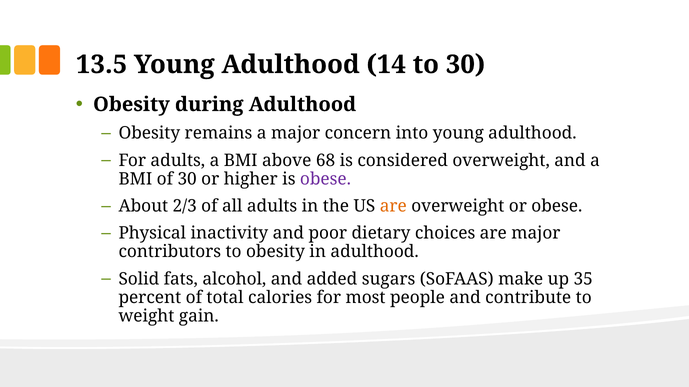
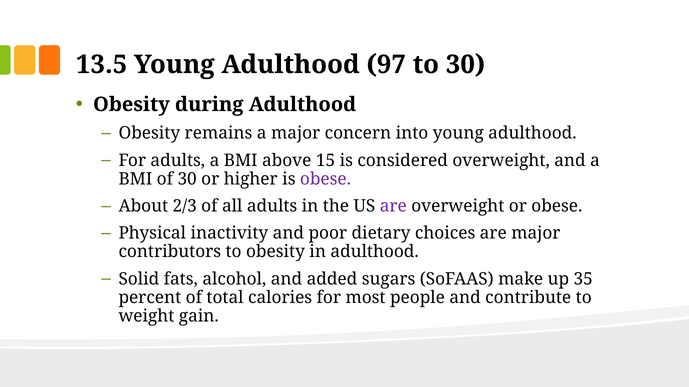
14: 14 -> 97
68: 68 -> 15
are at (393, 206) colour: orange -> purple
